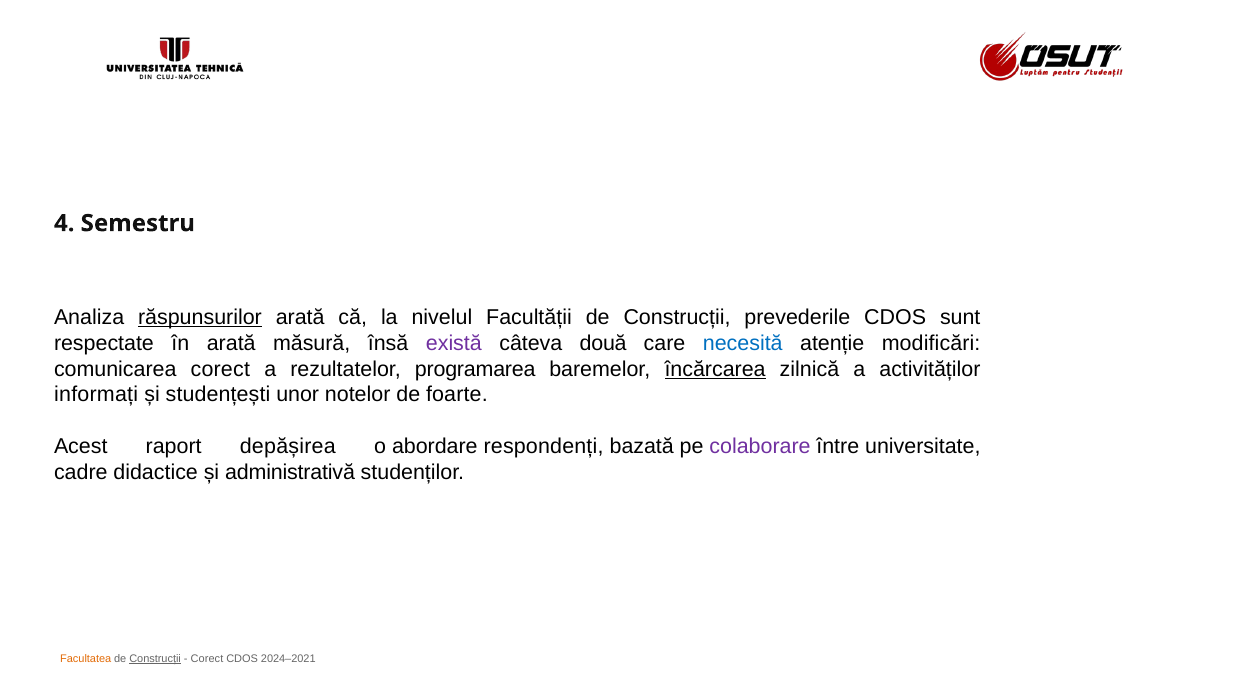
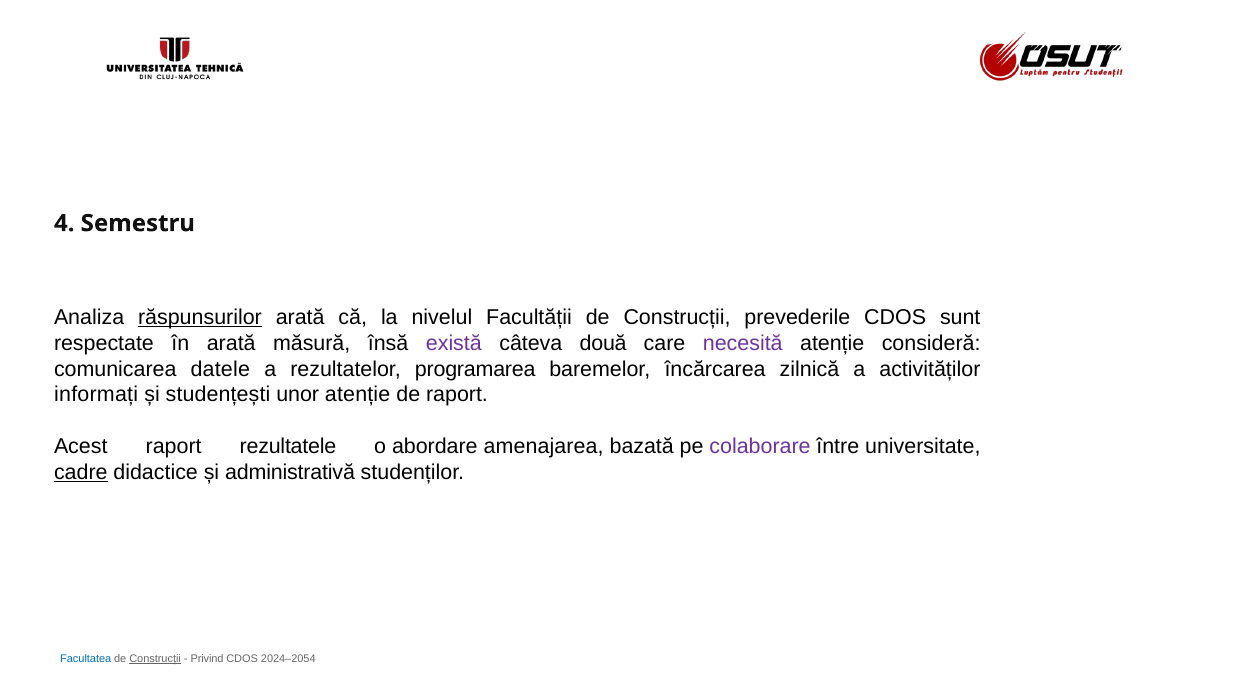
necesită colour: blue -> purple
modificări: modificări -> consideră
comunicarea corect: corect -> datele
încărcarea underline: present -> none
unor notelor: notelor -> atenție
de foarte: foarte -> raport
depășirea: depășirea -> rezultatele
respondenți: respondenți -> amenajarea
cadre underline: none -> present
Facultatea colour: orange -> blue
Corect at (207, 659): Corect -> Privind
2024–2021: 2024–2021 -> 2024–2054
